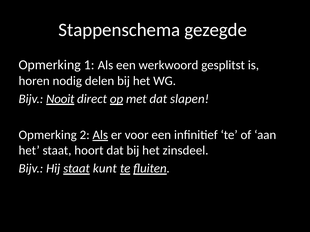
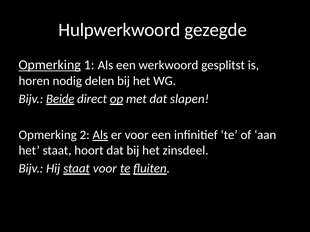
Stappenschema: Stappenschema -> Hulpwerkwoord
Opmerking at (50, 65) underline: none -> present
Nooit: Nooit -> Beide
staat kunt: kunt -> voor
